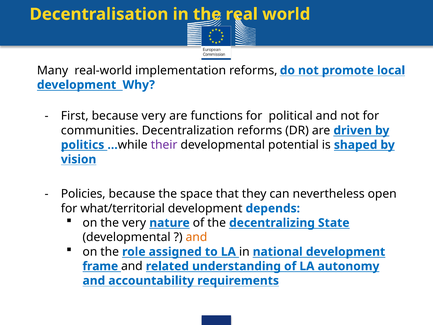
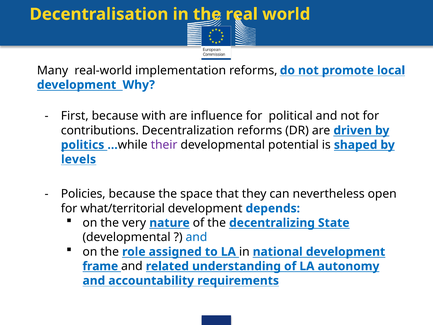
because very: very -> with
functions: functions -> influence
communities: communities -> contributions
vision: vision -> levels
and at (196, 237) colour: orange -> blue
